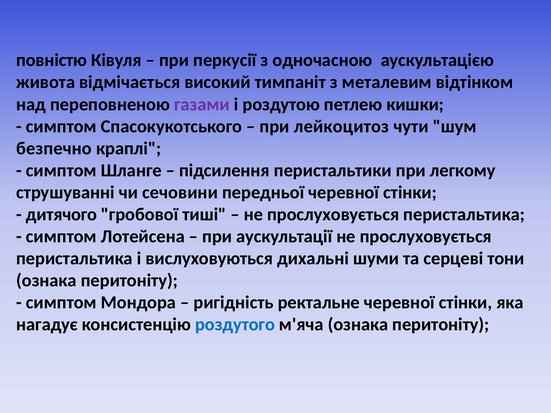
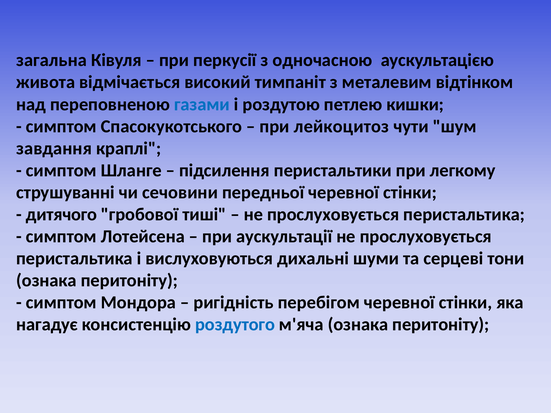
повністю: повністю -> загальна
газами colour: purple -> blue
безпечно: безпечно -> завдання
ректальне: ректальне -> перебігом
